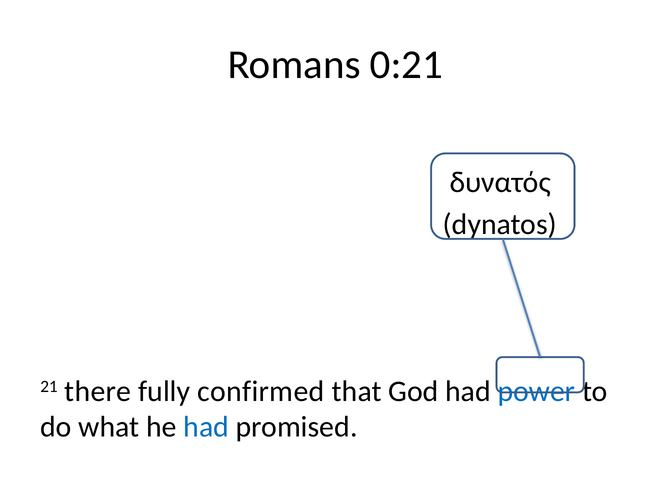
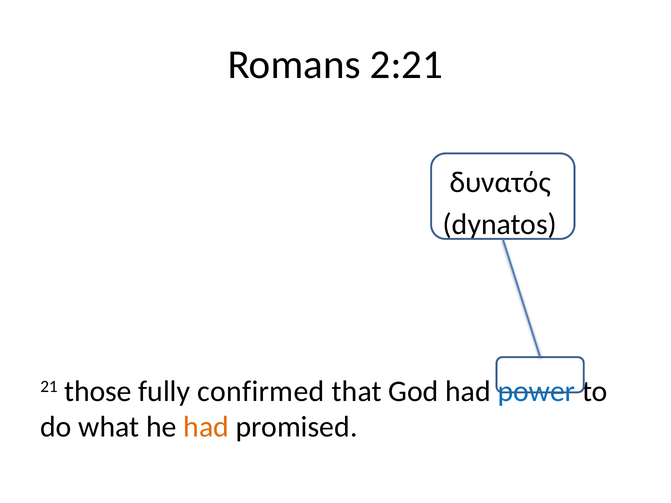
0:21: 0:21 -> 2:21
there: there -> those
had at (206, 427) colour: blue -> orange
